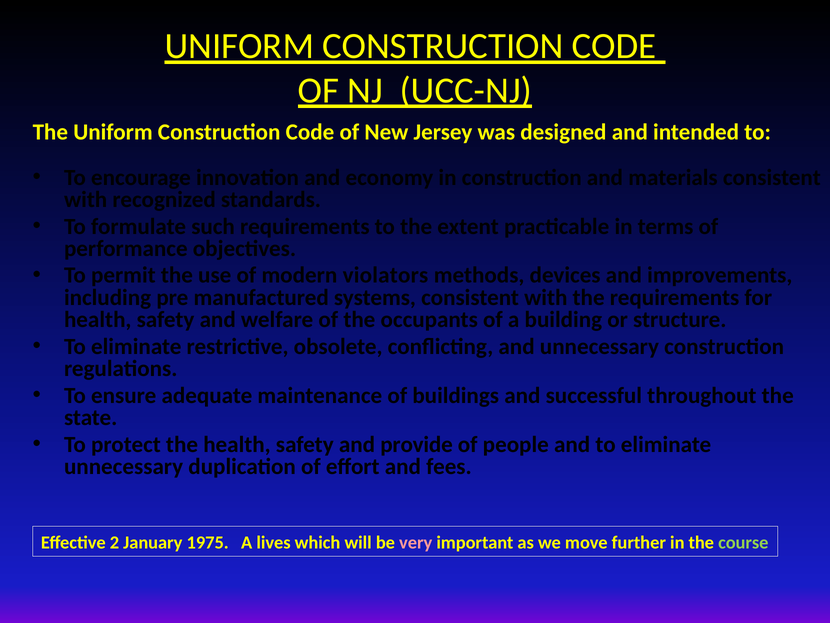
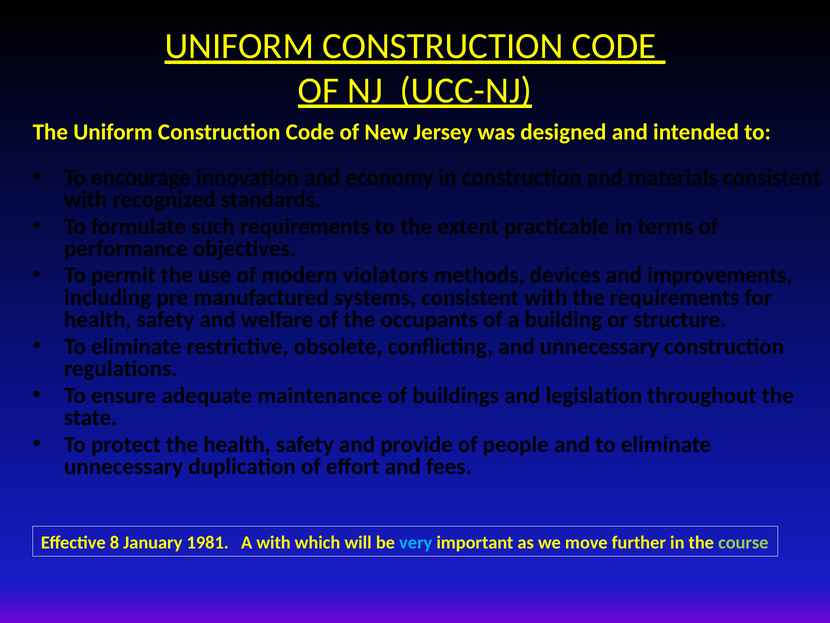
successful: successful -> legislation
2: 2 -> 8
1975: 1975 -> 1981
A lives: lives -> with
very colour: pink -> light blue
